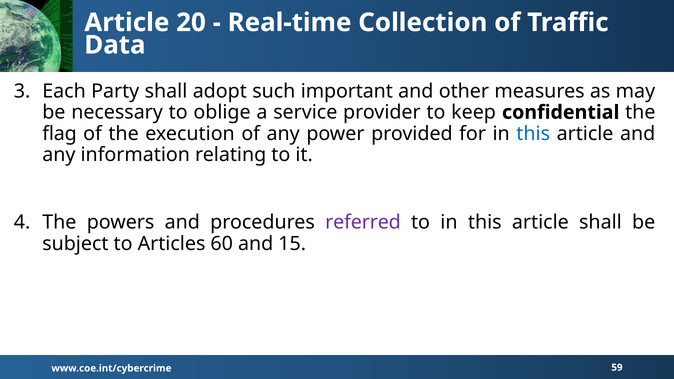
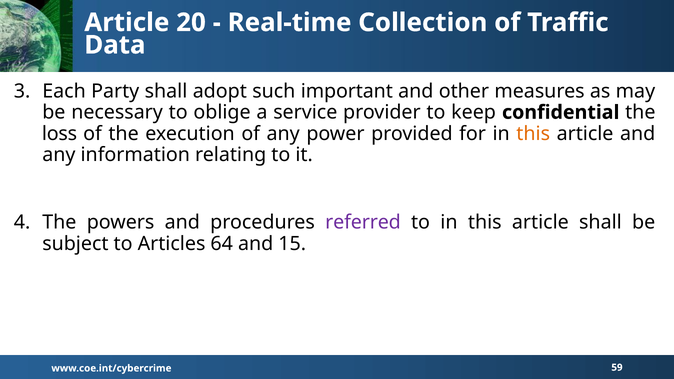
flag: flag -> loss
this at (533, 134) colour: blue -> orange
60: 60 -> 64
